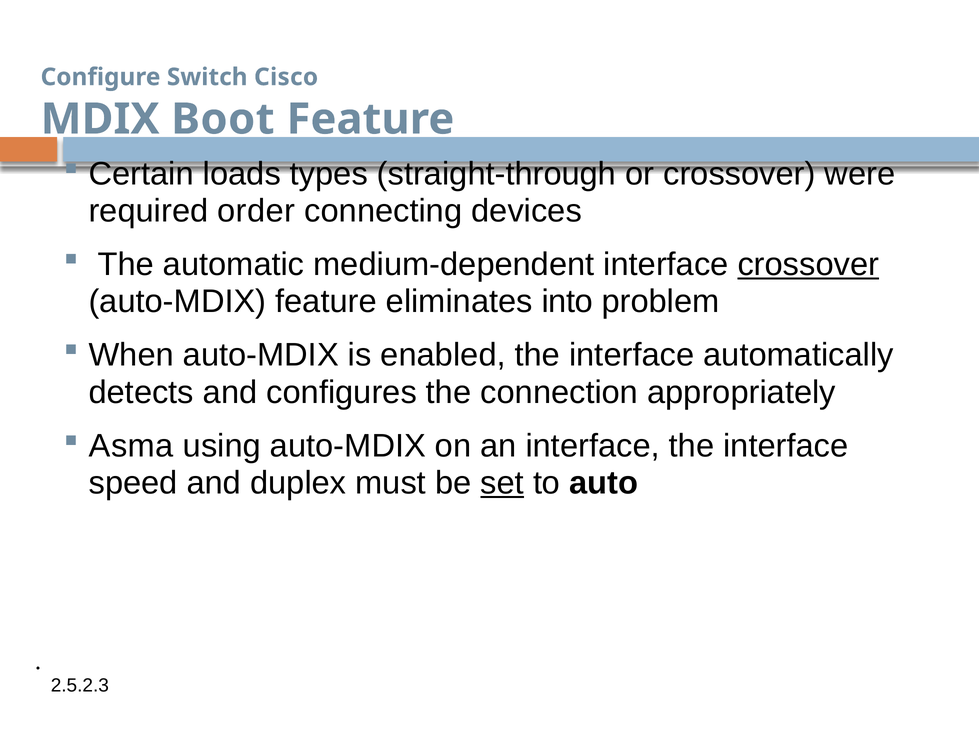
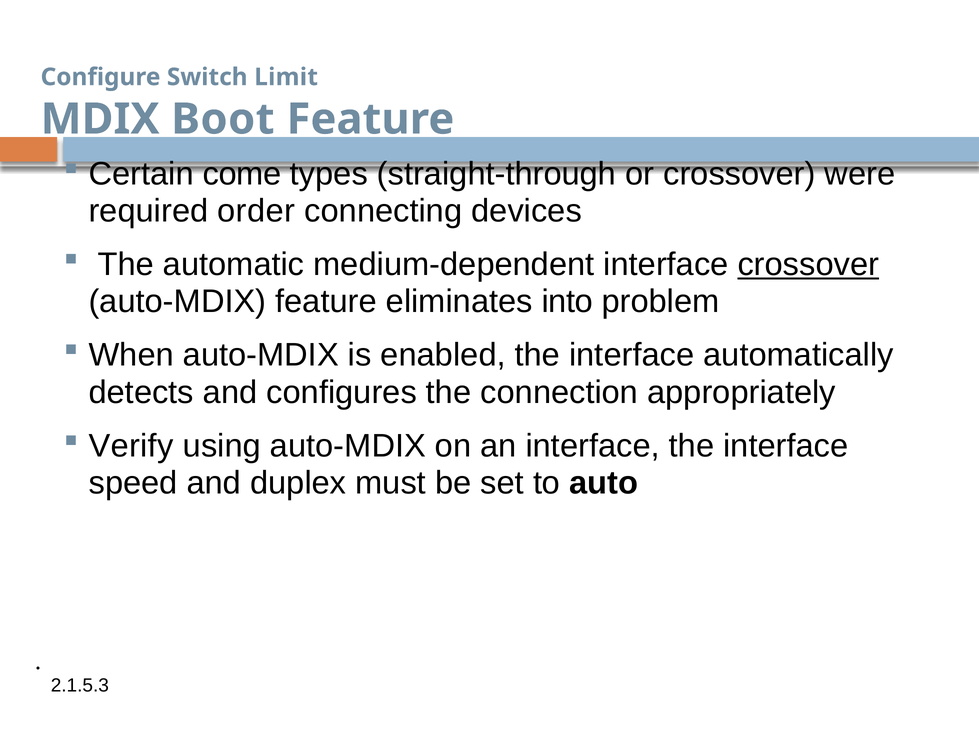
Cisco: Cisco -> Limit
loads: loads -> come
Asma: Asma -> Verify
set underline: present -> none
2.5.2.3: 2.5.2.3 -> 2.1.5.3
